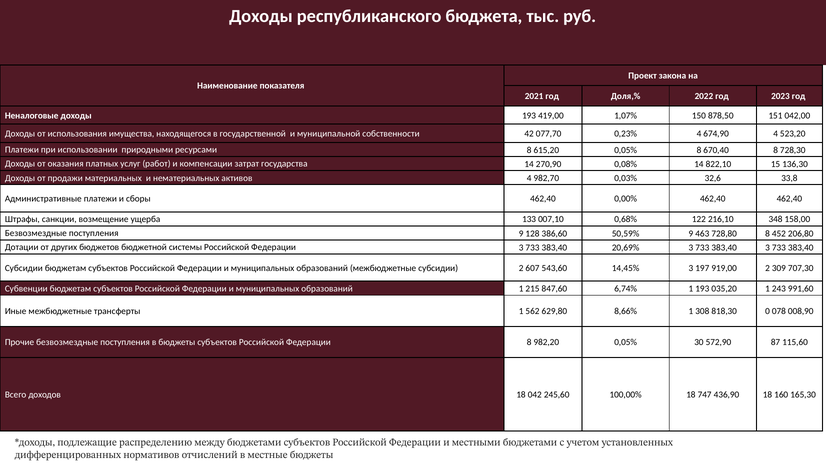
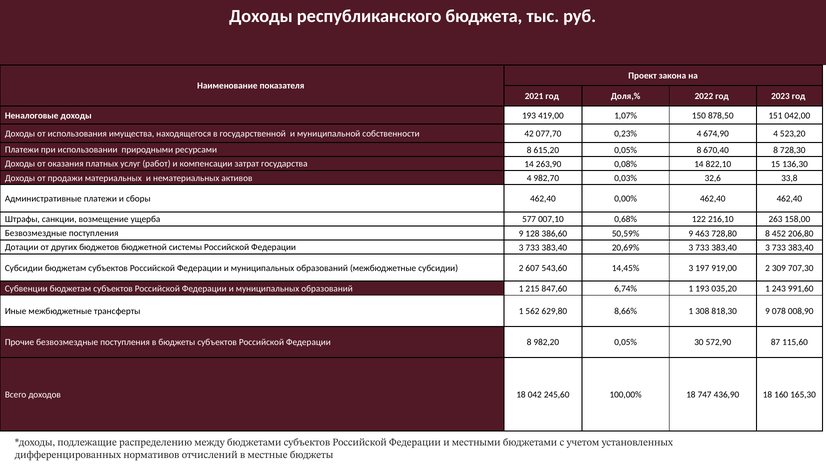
270,90: 270,90 -> 263,90
133: 133 -> 577
348: 348 -> 263
818,30 0: 0 -> 9
